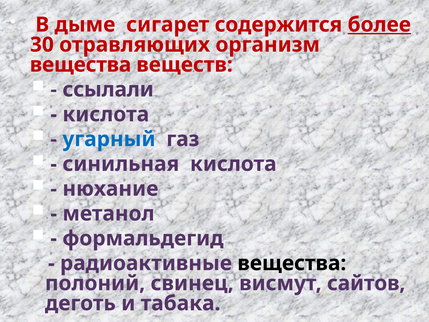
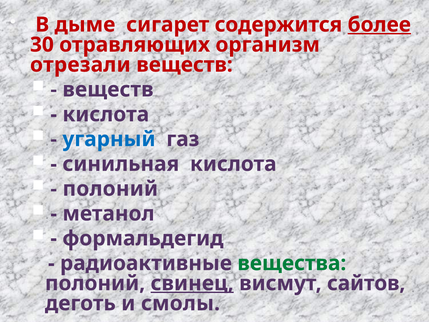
вещества at (81, 65): вещества -> отрезали
ссылали at (108, 90): ссылали -> веществ
нюхание at (110, 189): нюхание -> полоний
вещества at (292, 263) colour: black -> green
свинец underline: none -> present
табака: табака -> смолы
